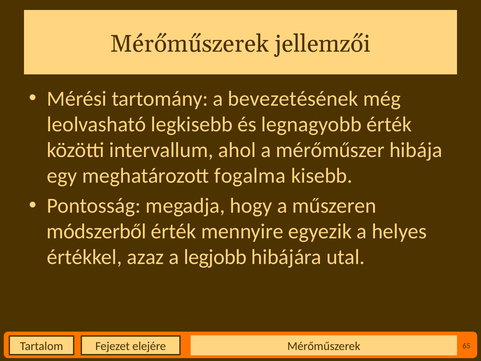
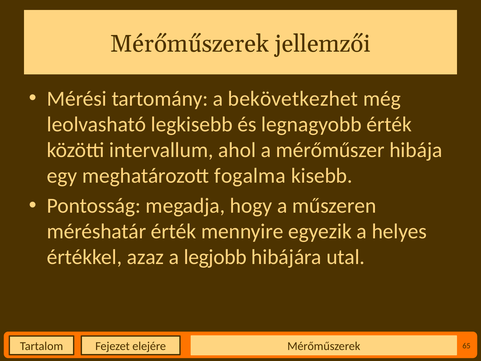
bevezetésének: bevezetésének -> bekövetkezhet
módszerből: módszerből -> méréshatár
